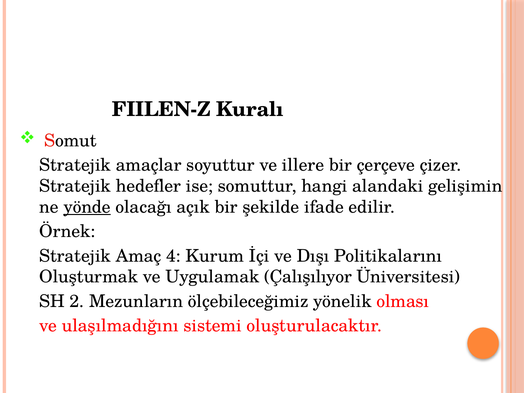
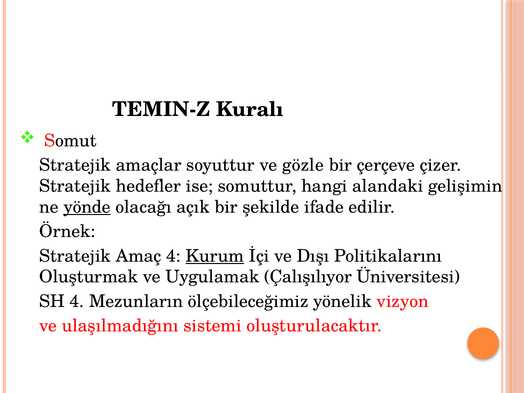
FIILEN-Z: FIILEN-Z -> TEMIN-Z
illere: illere -> gözle
Kurum underline: none -> present
SH 2: 2 -> 4
olması: olması -> vizyon
